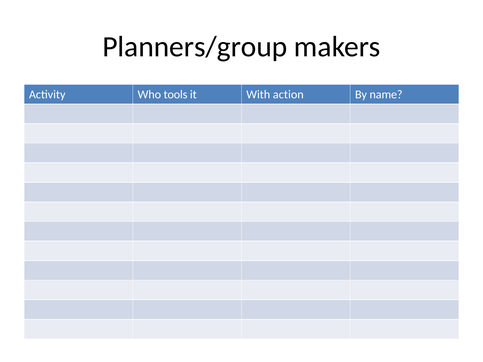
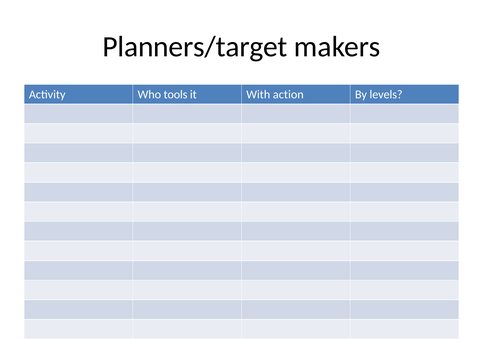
Planners/group: Planners/group -> Planners/target
name: name -> levels
